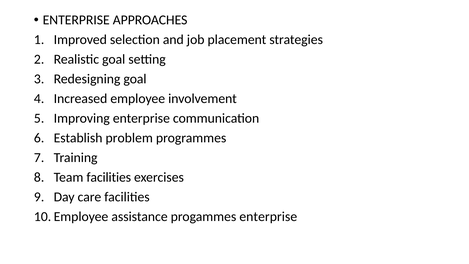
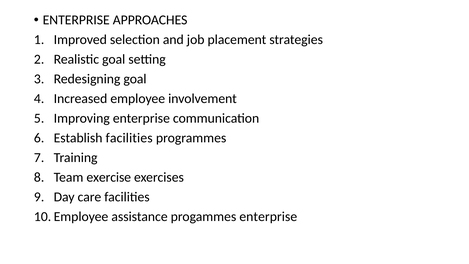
Establish problem: problem -> facilities
Team facilities: facilities -> exercise
